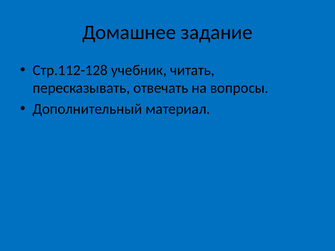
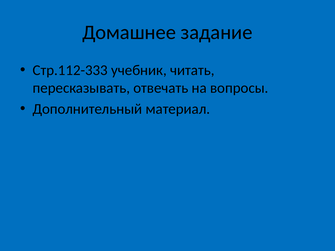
Стр.112-128: Стр.112-128 -> Стр.112-333
